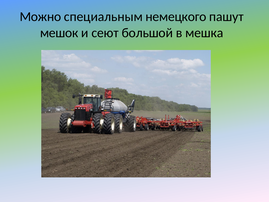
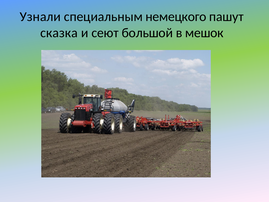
Можно: Можно -> Узнали
мешок: мешок -> сказка
мешка: мешка -> мешок
